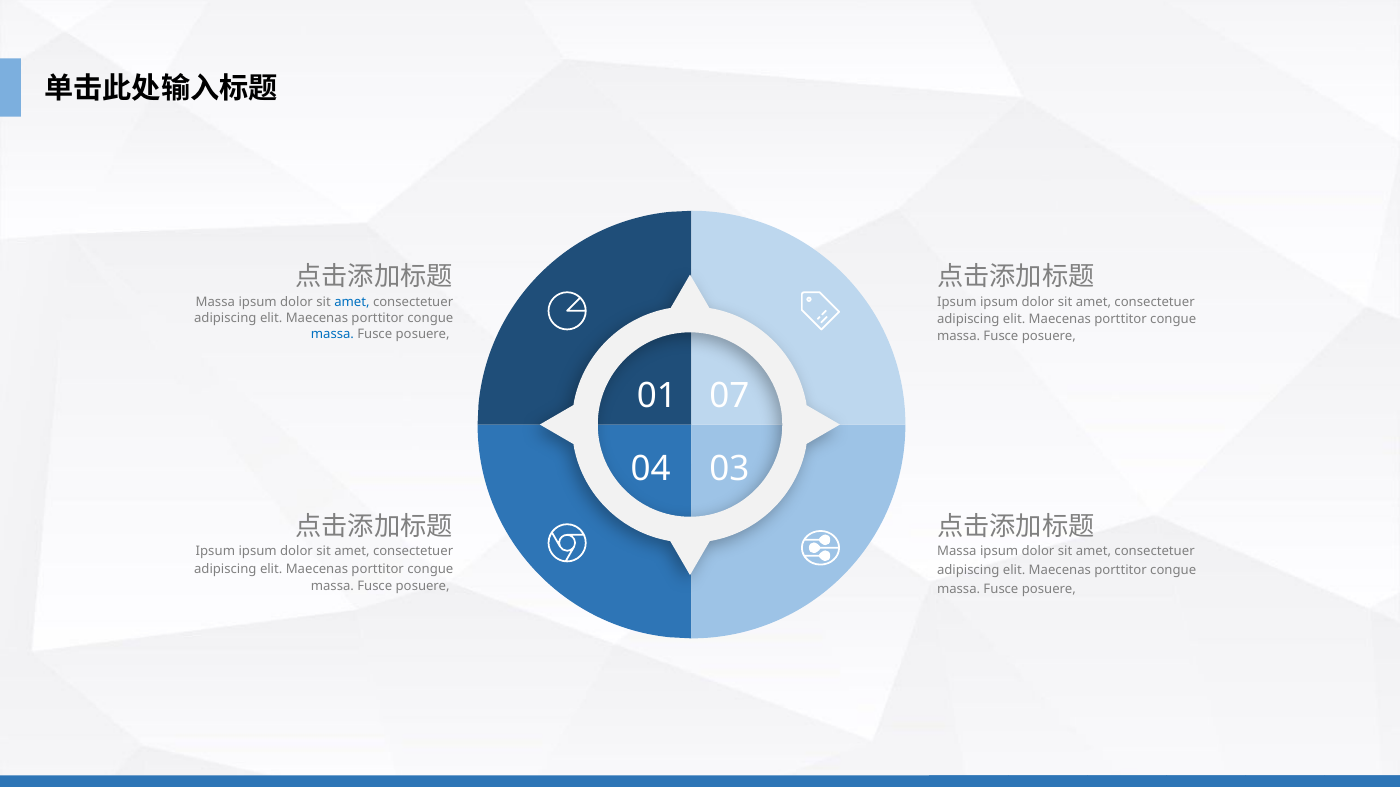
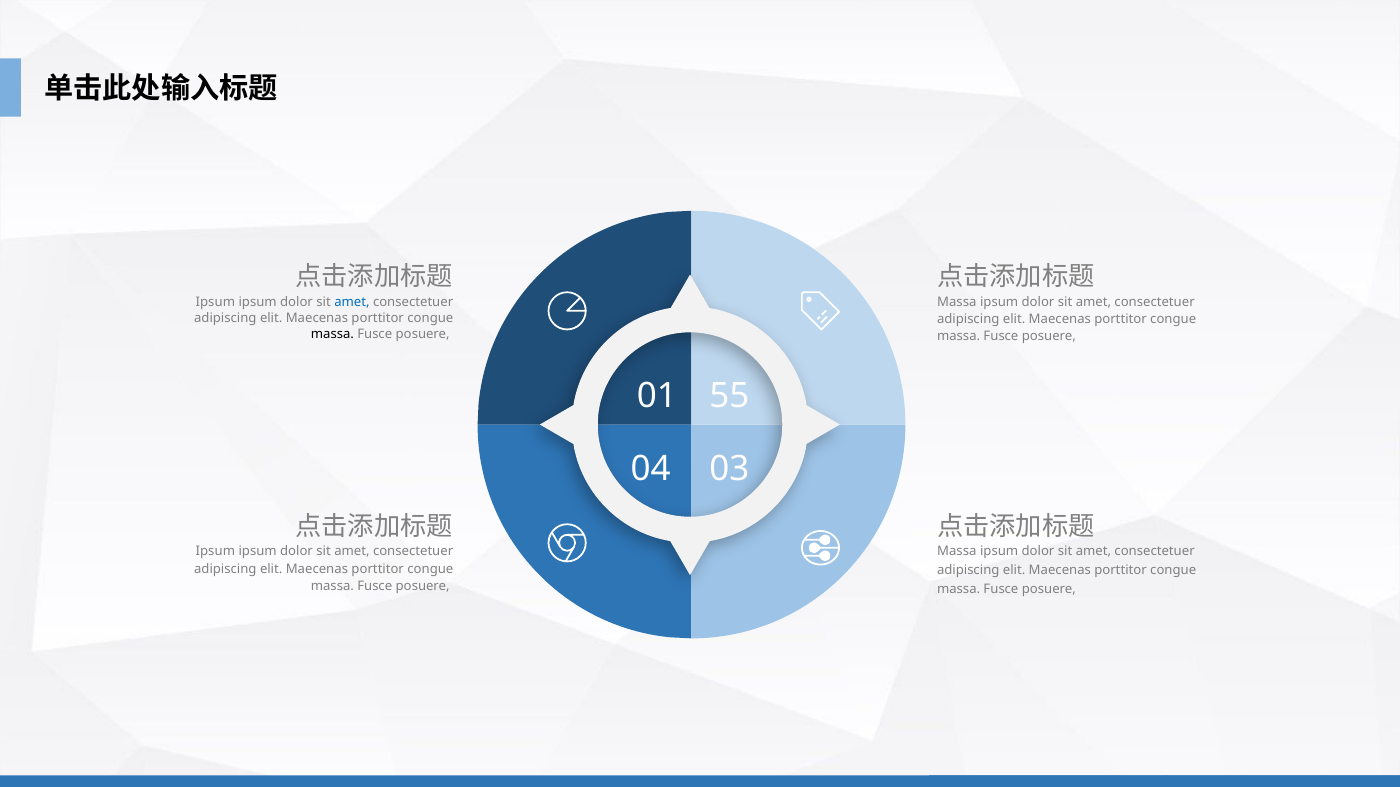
Ipsum at (957, 302): Ipsum -> Massa
Massa at (215, 303): Massa -> Ipsum
massa at (332, 334) colour: blue -> black
07: 07 -> 55
